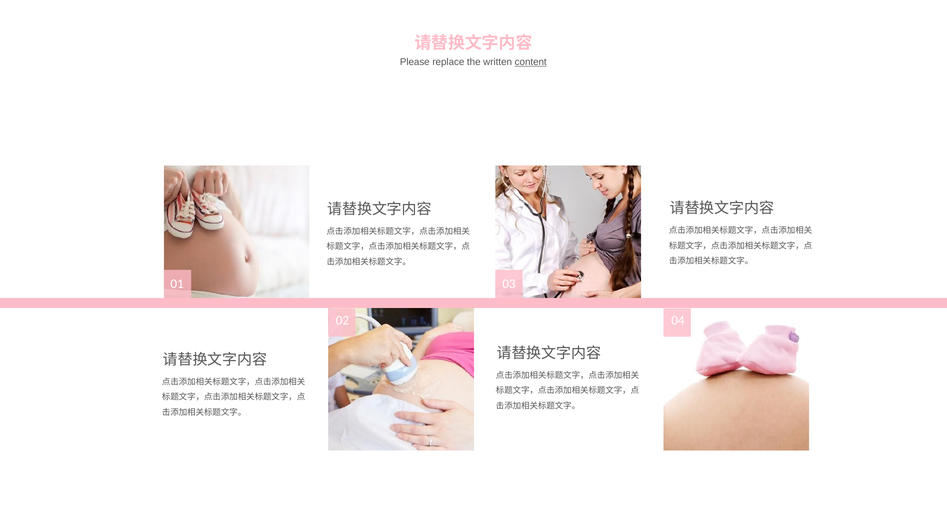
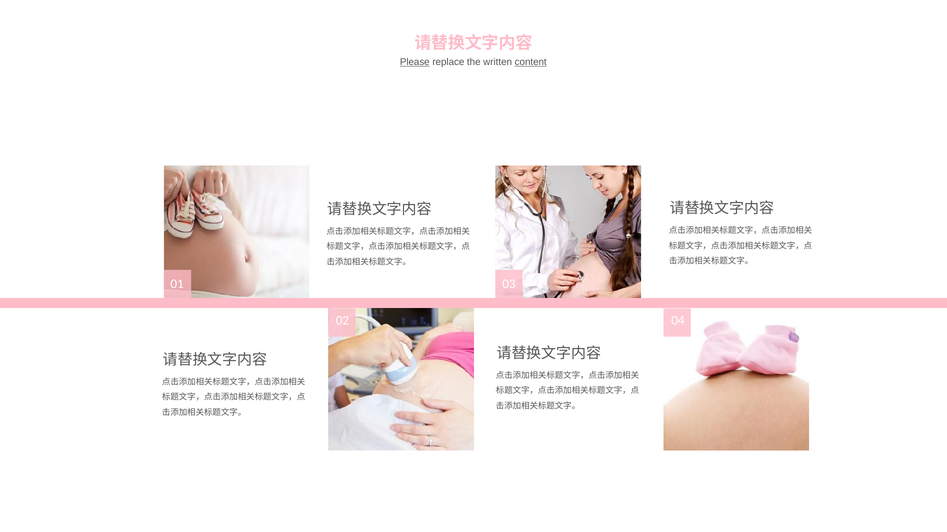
Please underline: none -> present
